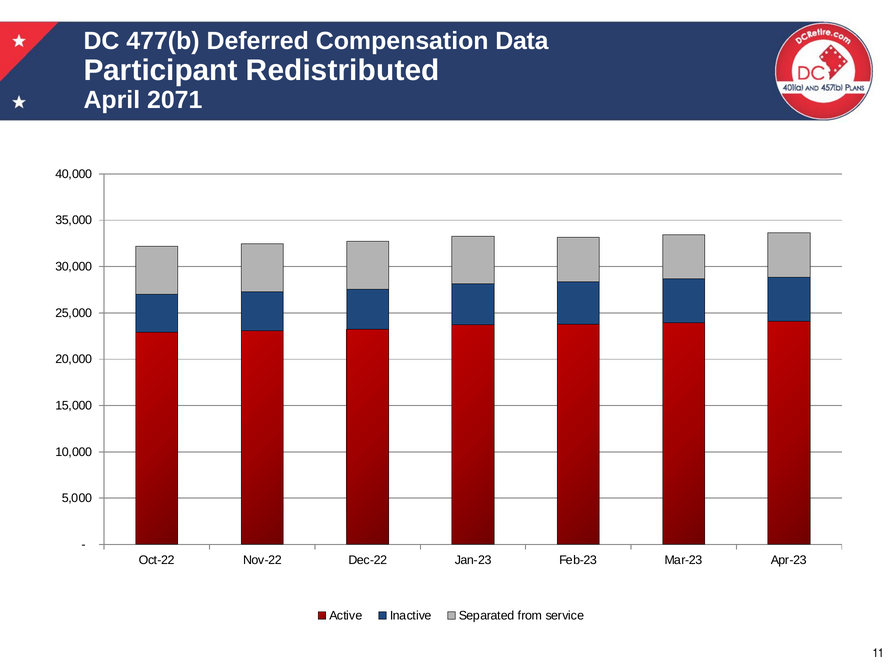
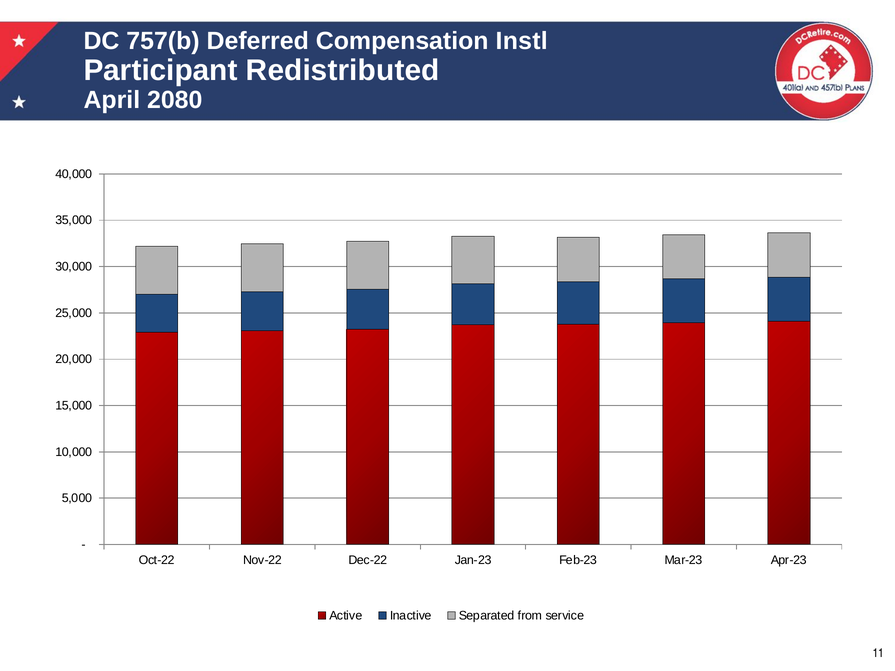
477(b: 477(b -> 757(b
Data: Data -> Instl
2071: 2071 -> 2080
